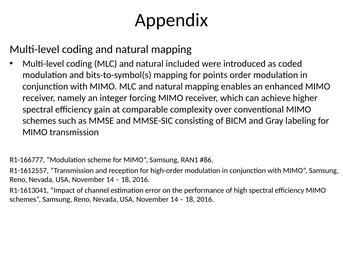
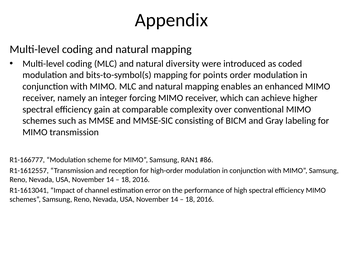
included: included -> diversity
